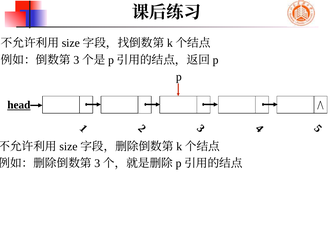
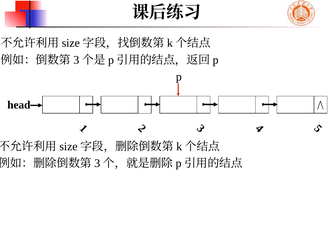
head underline: present -> none
